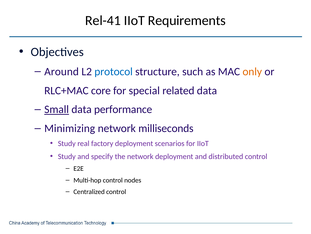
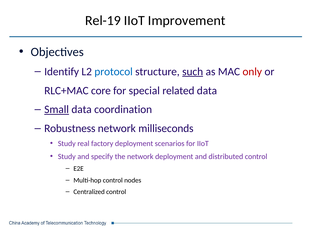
Rel-41: Rel-41 -> Rel-19
Requirements: Requirements -> Improvement
Around: Around -> Identify
such underline: none -> present
only colour: orange -> red
performance: performance -> coordination
Minimizing: Minimizing -> Robustness
